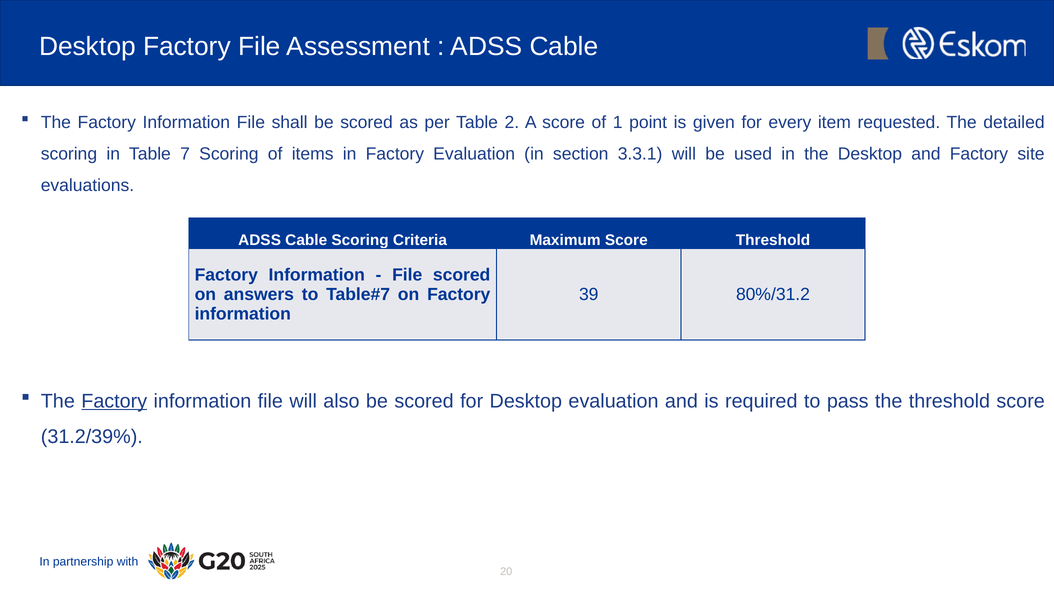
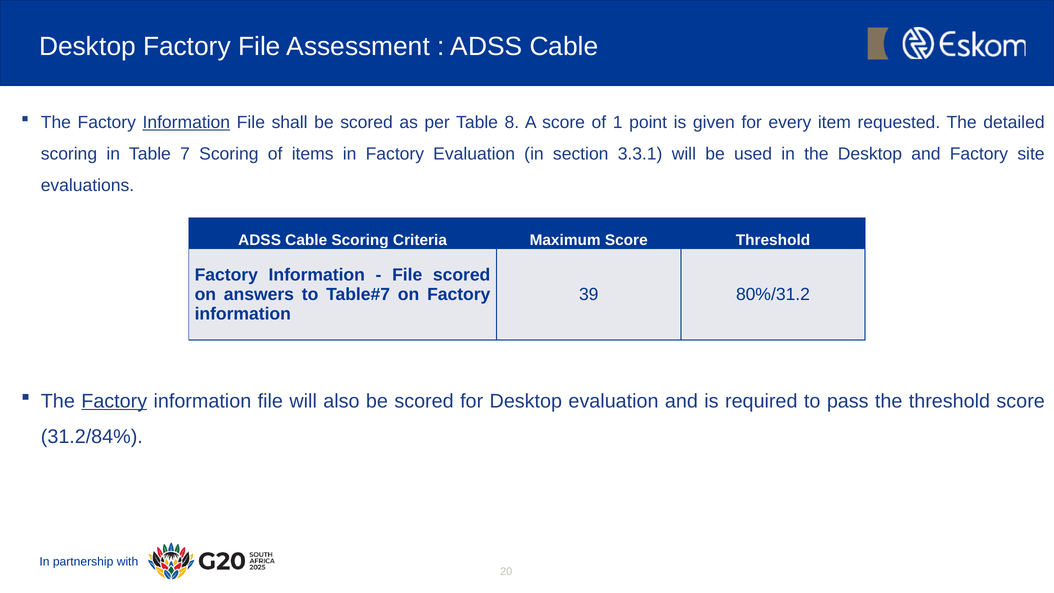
Information at (186, 122) underline: none -> present
2: 2 -> 8
31.2/39%: 31.2/39% -> 31.2/84%
